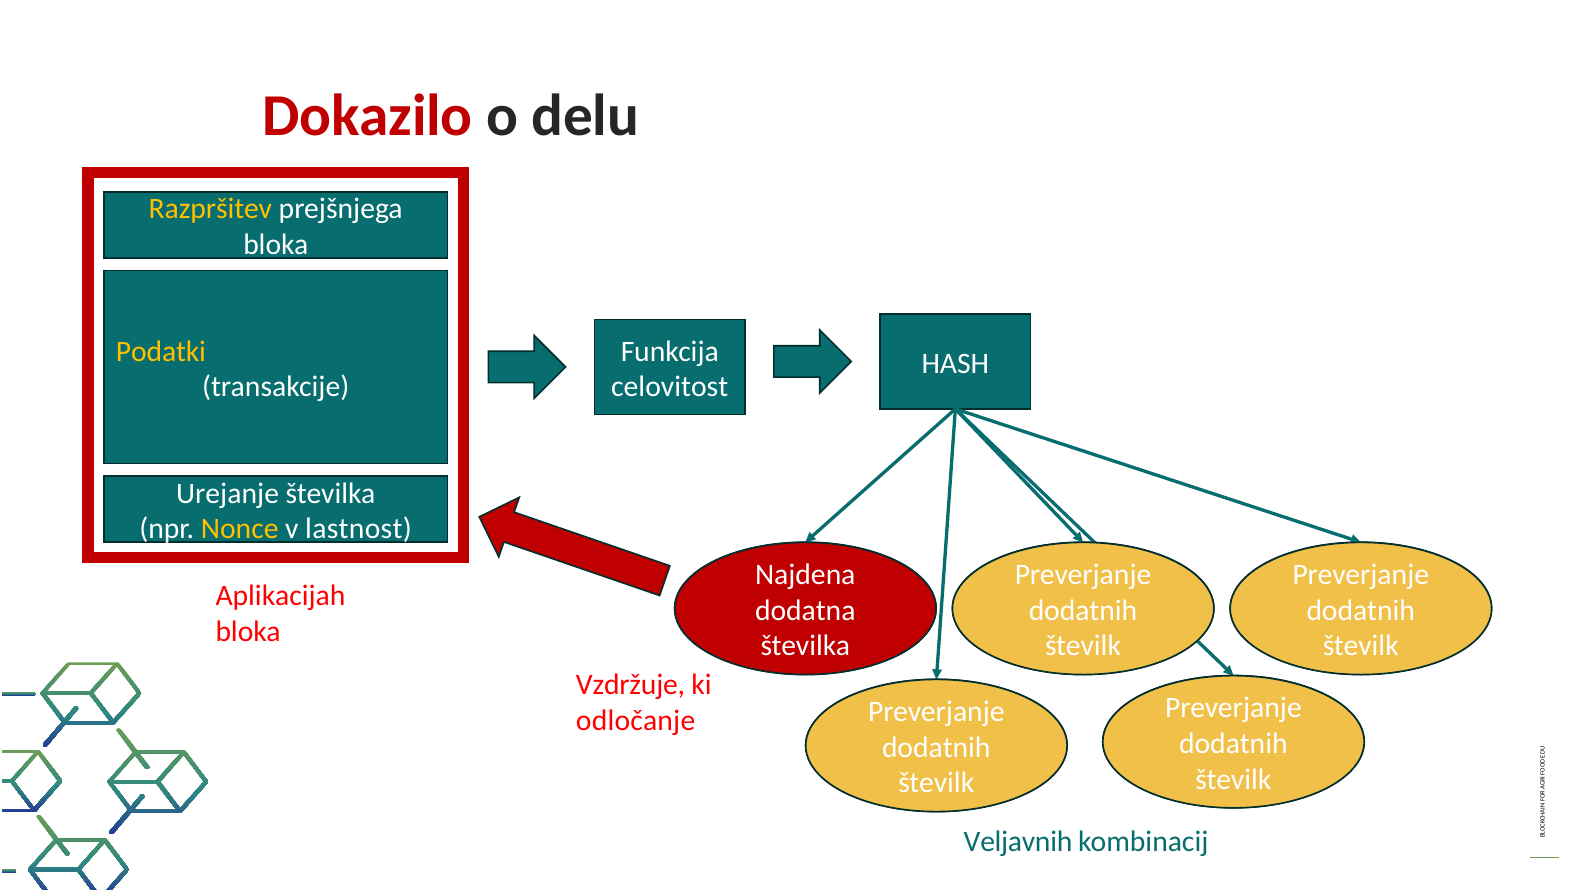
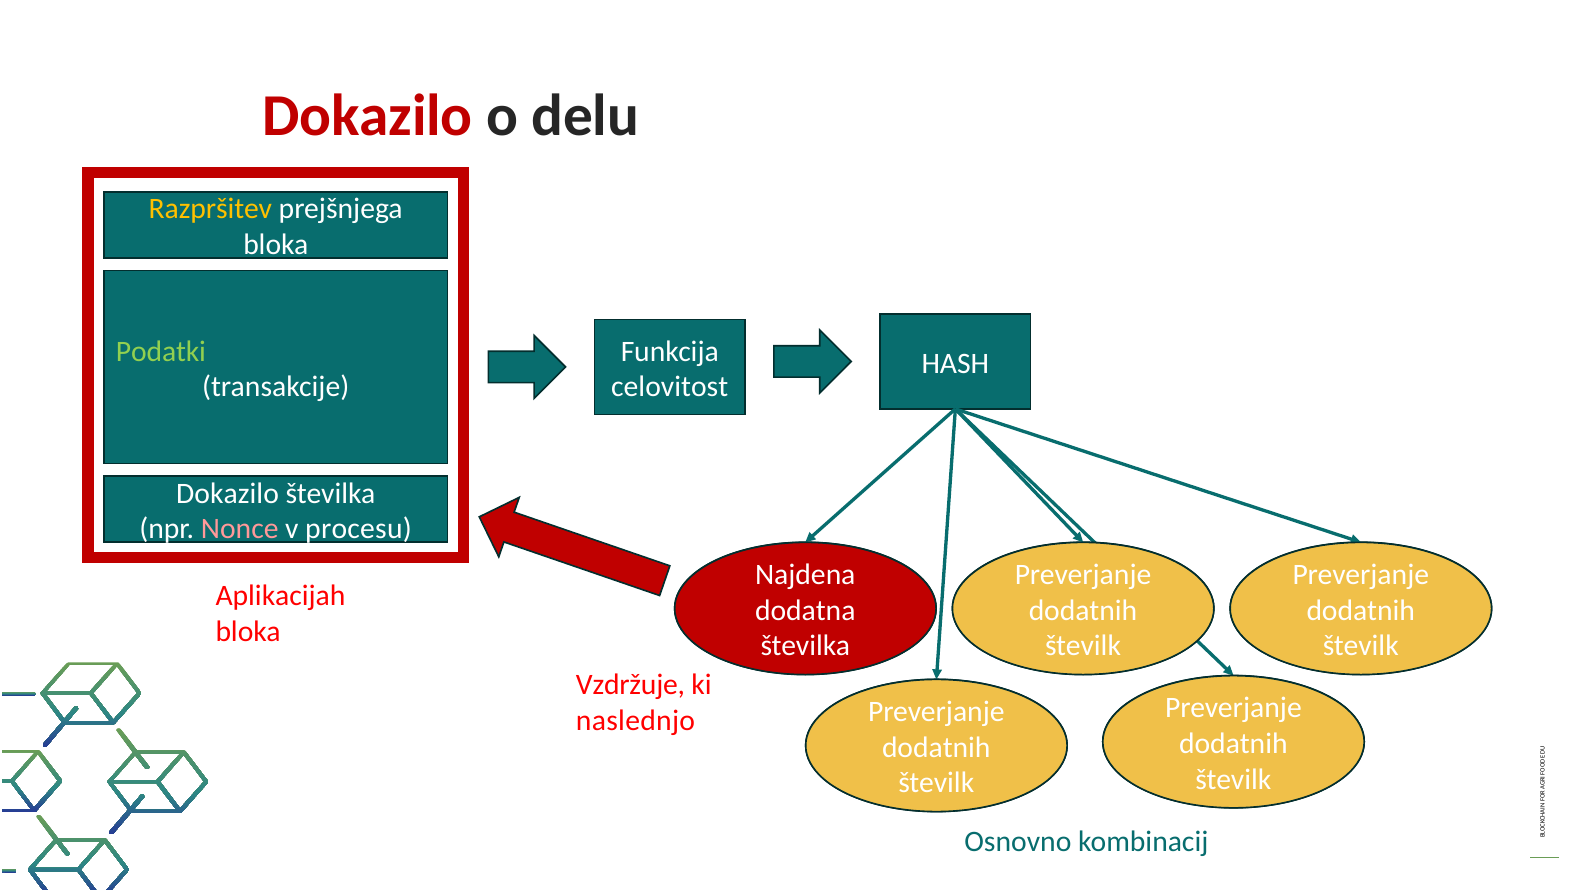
Podatki colour: yellow -> light green
Urejanje at (228, 493): Urejanje -> Dokazilo
Nonce colour: yellow -> pink
lastnost: lastnost -> procesu
odločanje: odločanje -> naslednjo
Veljavnih: Veljavnih -> Osnovno
